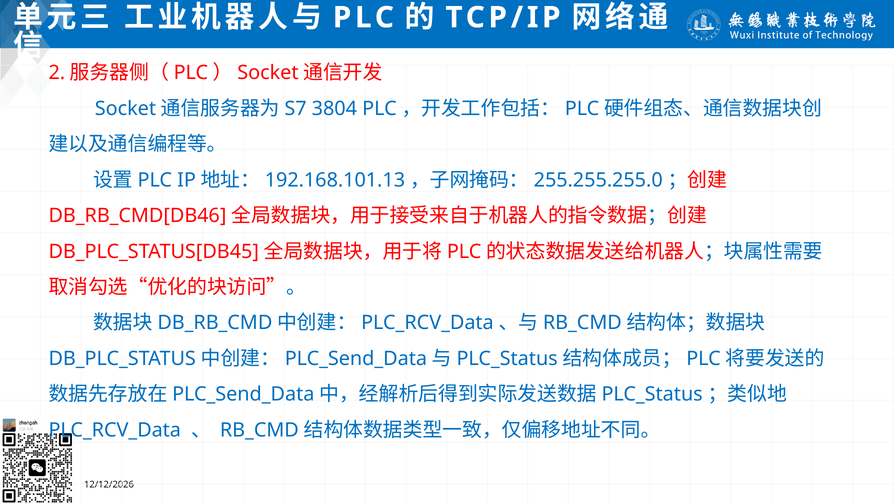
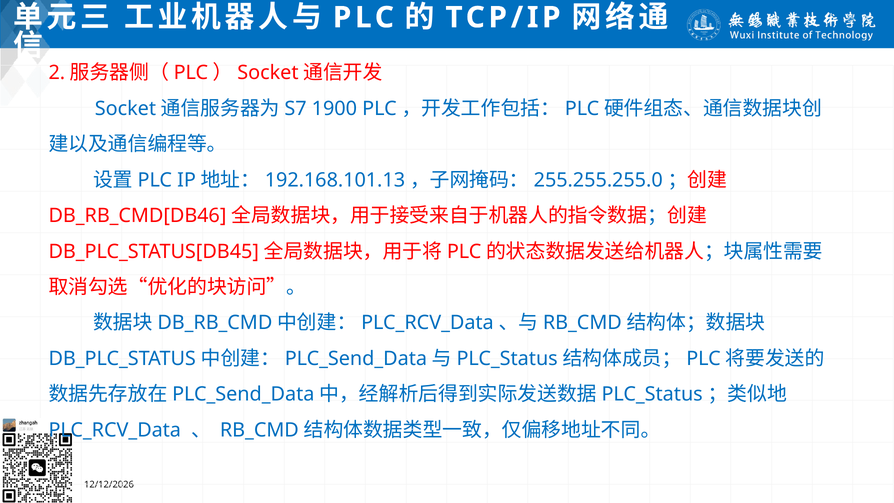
3804: 3804 -> 1900
